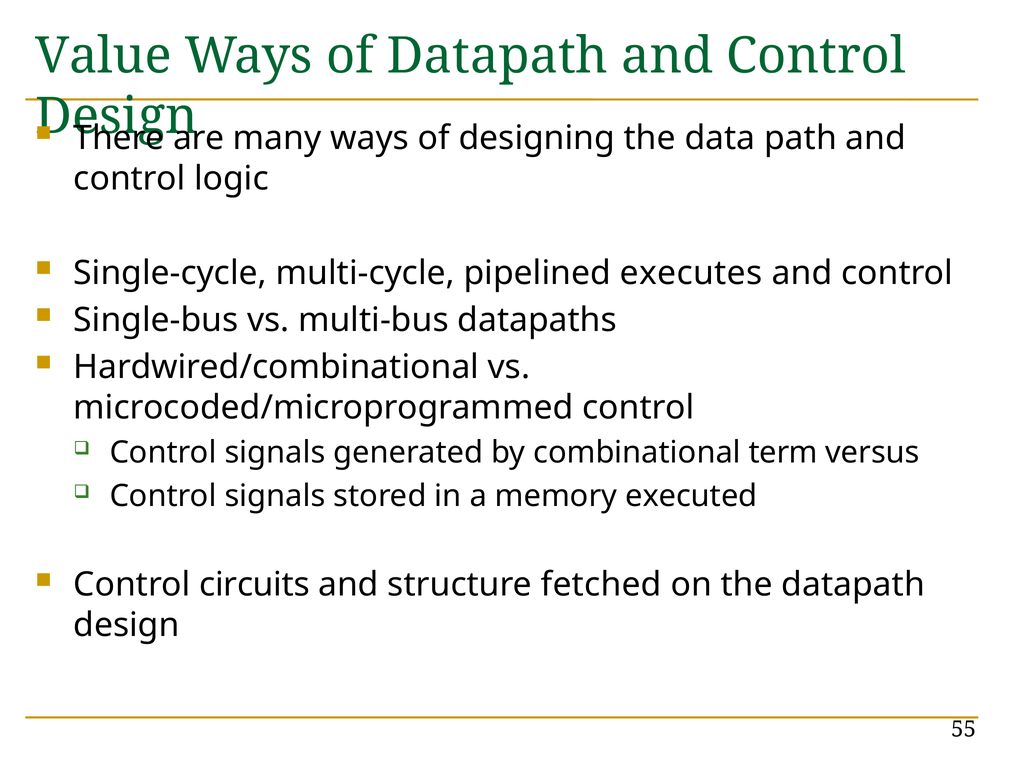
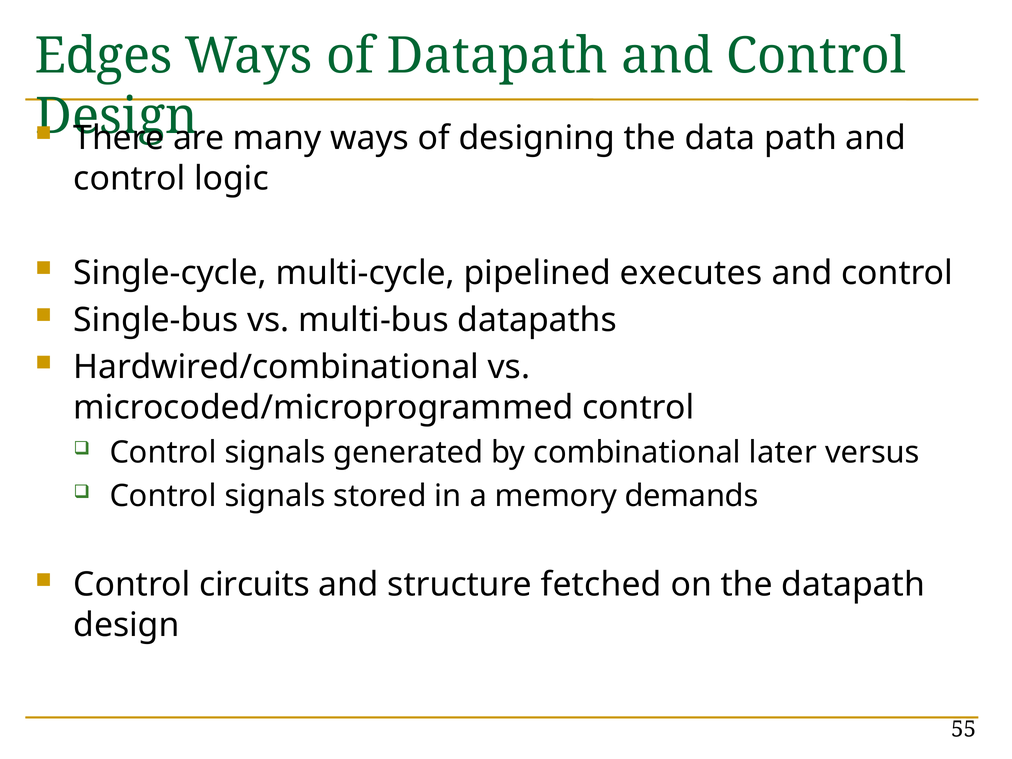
Value: Value -> Edges
term: term -> later
executed: executed -> demands
